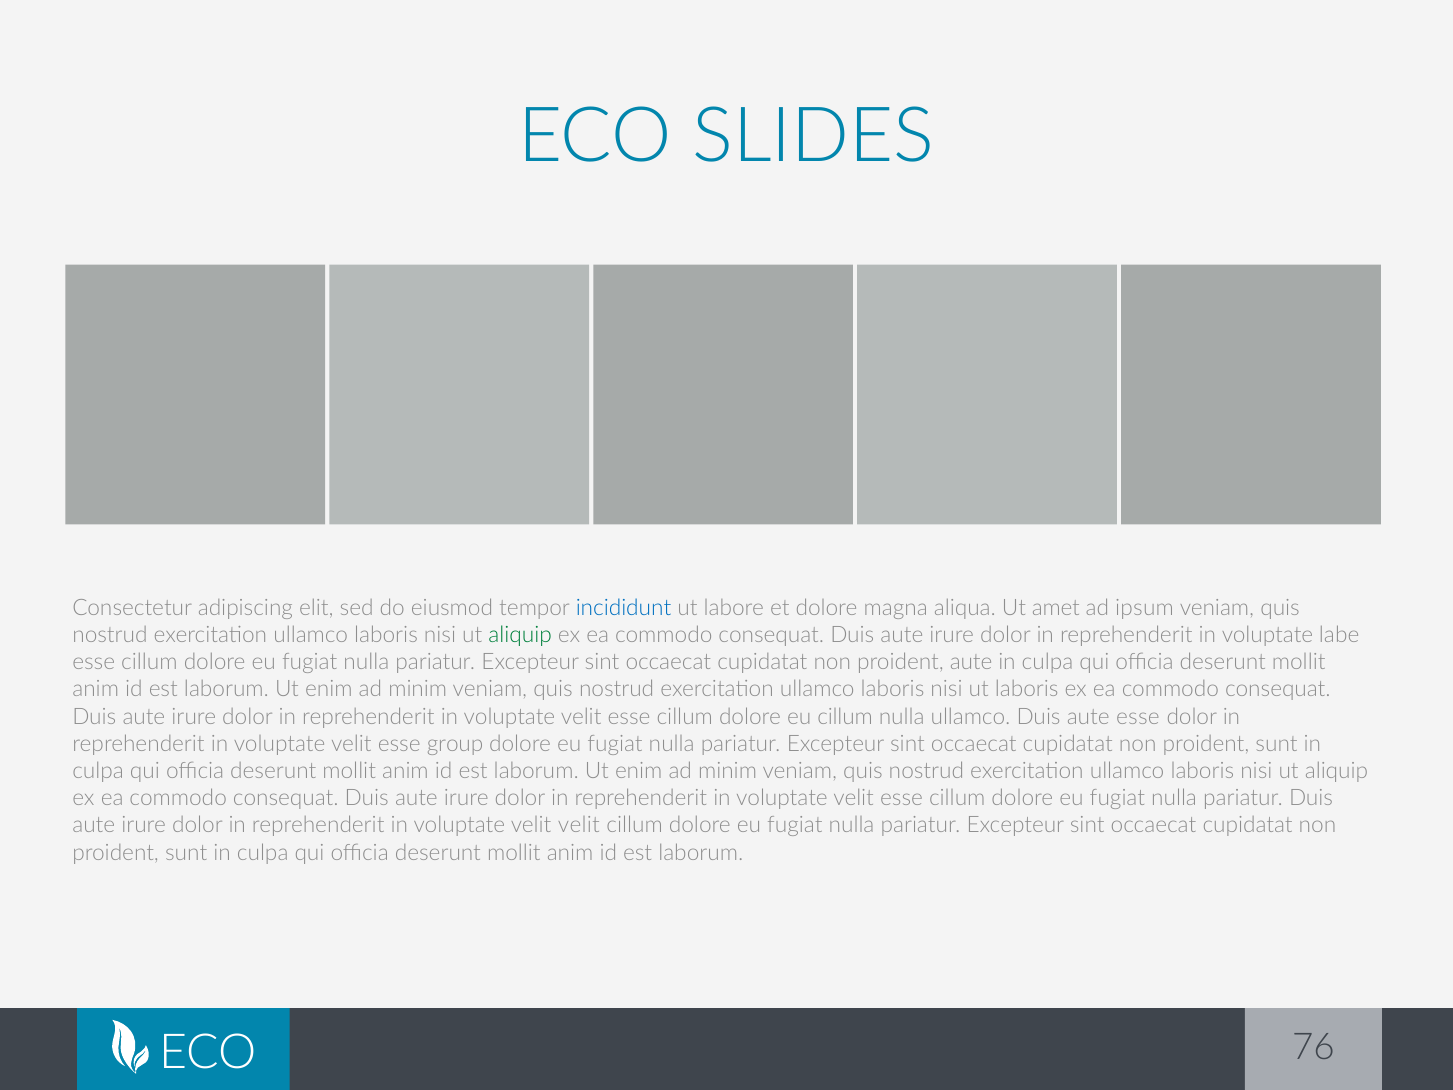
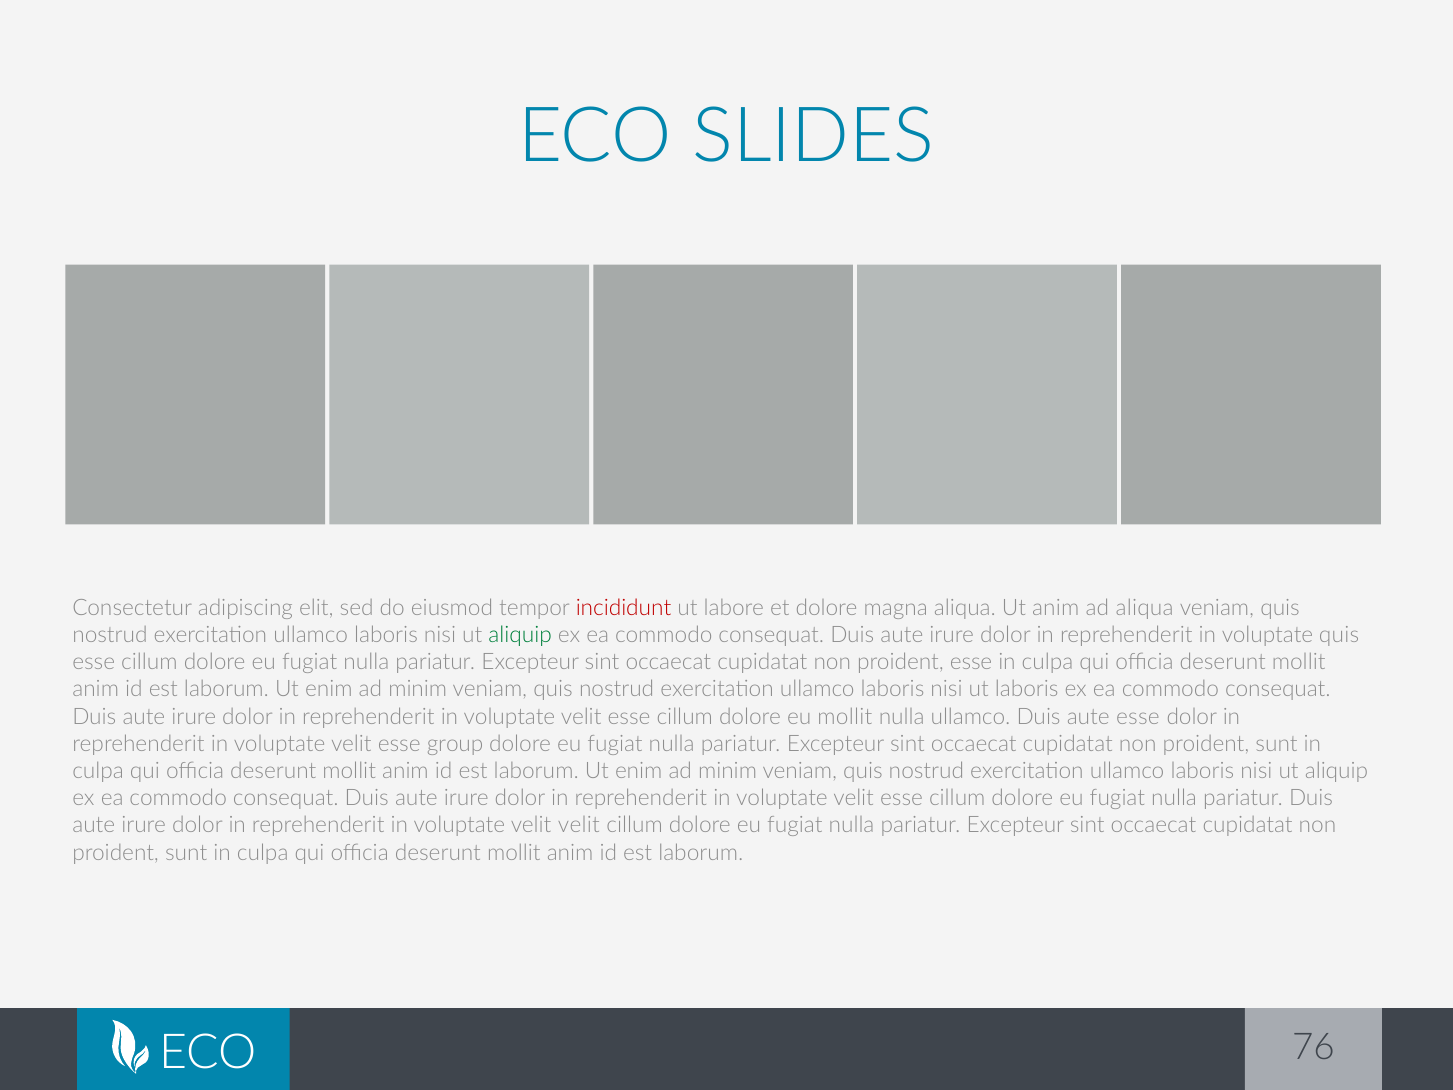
incididunt colour: blue -> red
Ut amet: amet -> anim
ad ipsum: ipsum -> aliqua
voluptate labe: labe -> quis
proident aute: aute -> esse
eu cillum: cillum -> mollit
